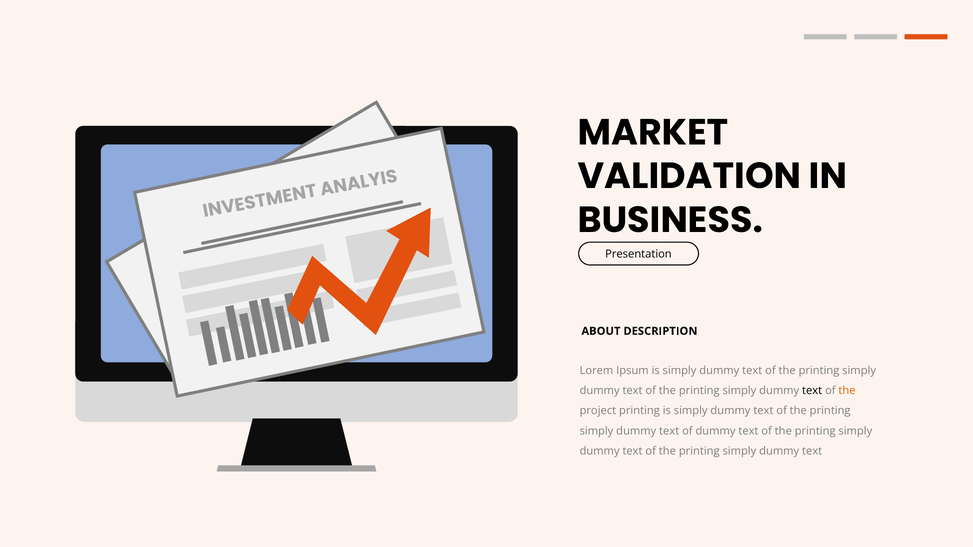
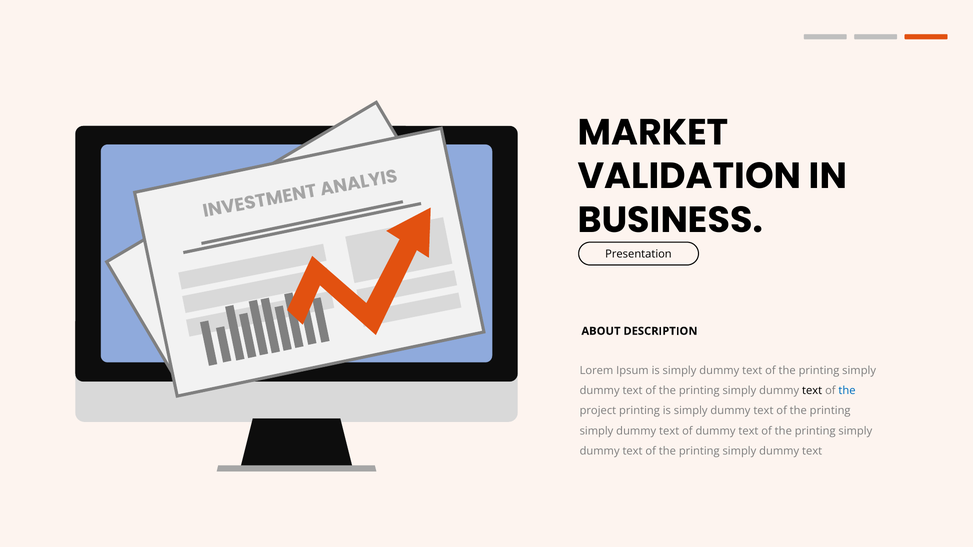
the at (847, 391) colour: orange -> blue
